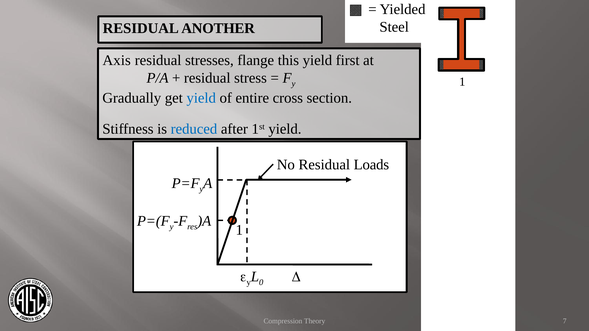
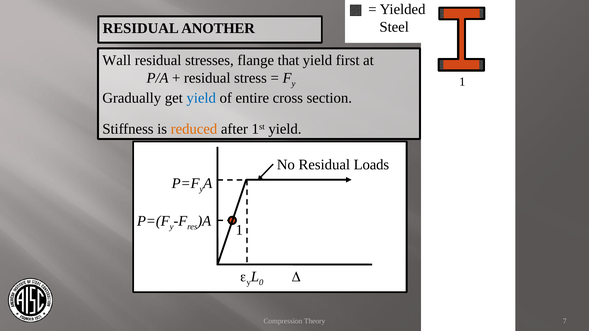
Axis: Axis -> Wall
this: this -> that
reduced colour: blue -> orange
